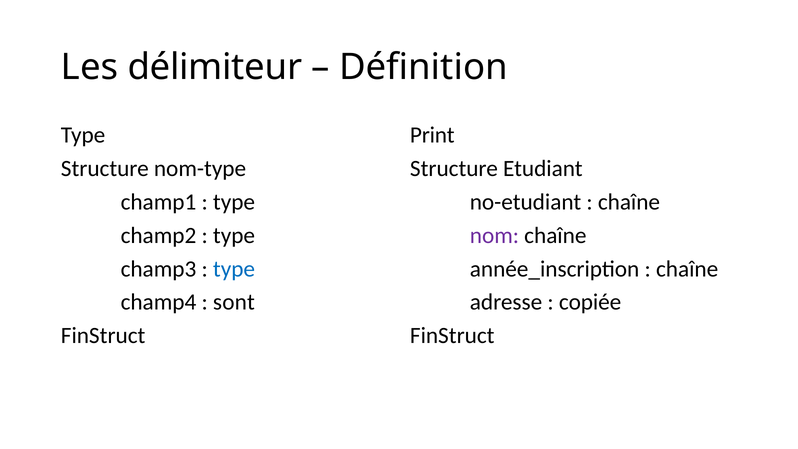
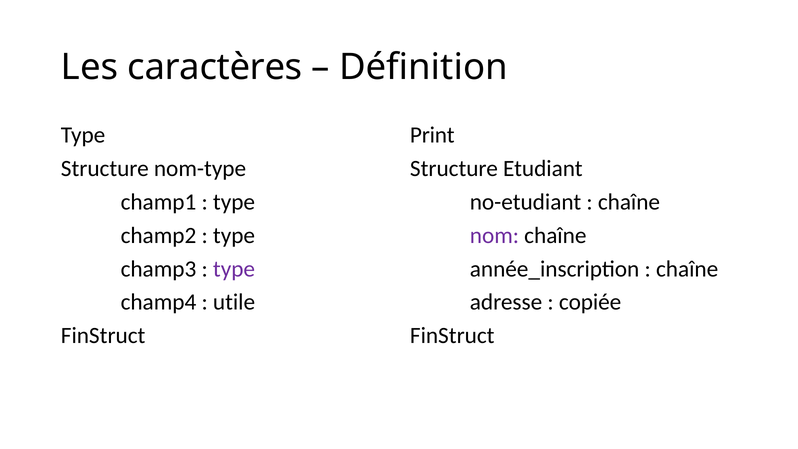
délimiteur: délimiteur -> caractères
type at (234, 269) colour: blue -> purple
sont: sont -> utile
